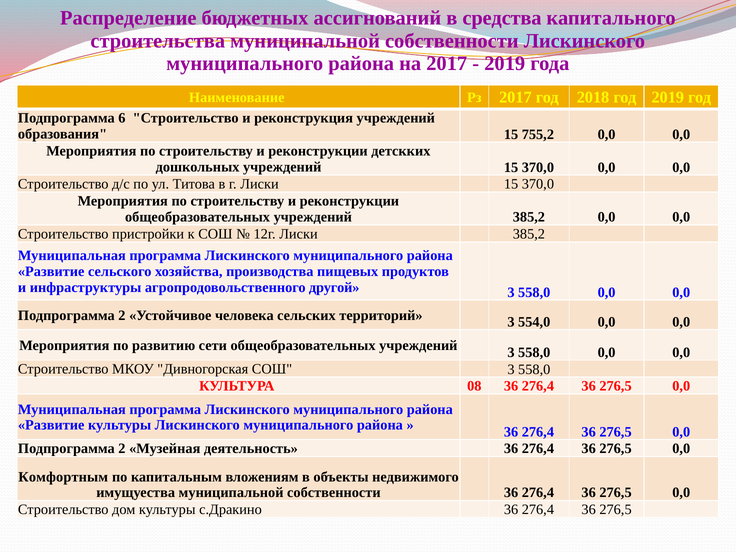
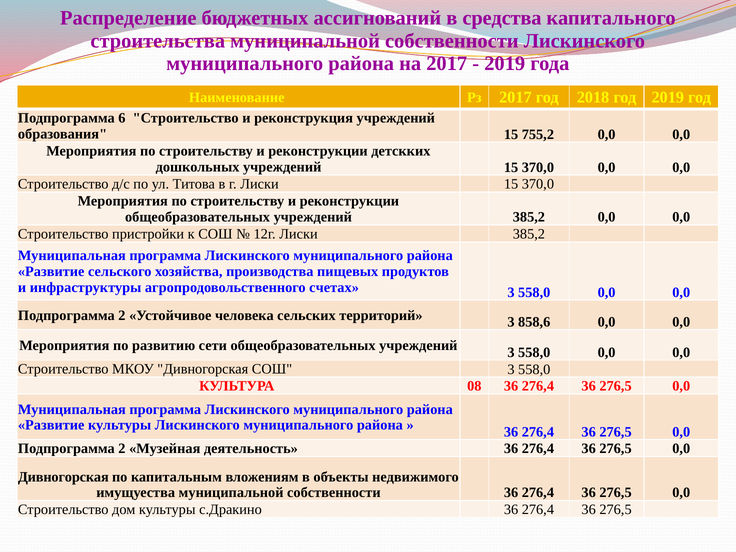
другой: другой -> счетах
554,0: 554,0 -> 858,6
Комфортным at (63, 477): Комфортным -> Дивногорская
